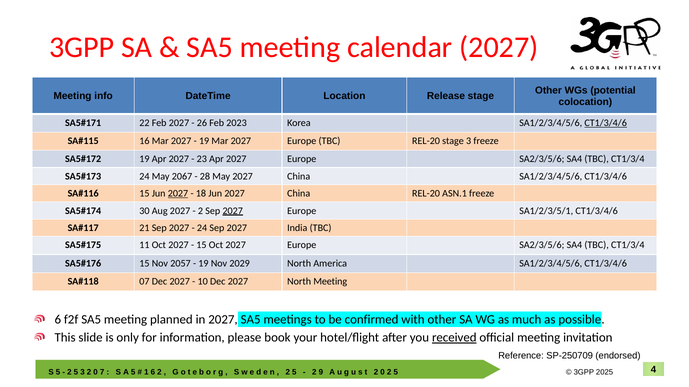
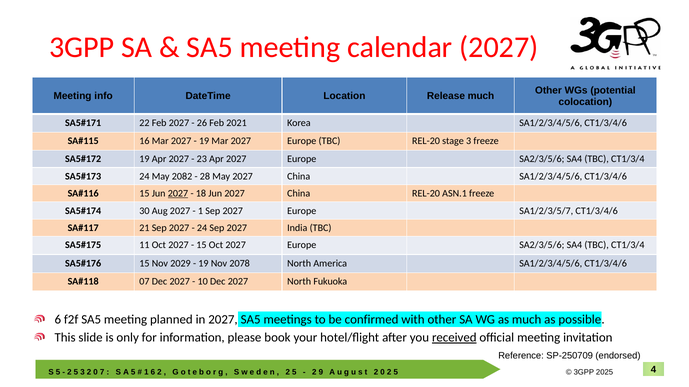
Release stage: stage -> much
2023: 2023 -> 2021
CT1/3/4/6 at (606, 123) underline: present -> none
2067: 2067 -> 2082
2 at (200, 211): 2 -> 1
2027 at (233, 211) underline: present -> none
SA1/2/3/5/1: SA1/2/3/5/1 -> SA1/2/3/5/7
2057: 2057 -> 2029
2029: 2029 -> 2078
North Meeting: Meeting -> Fukuoka
